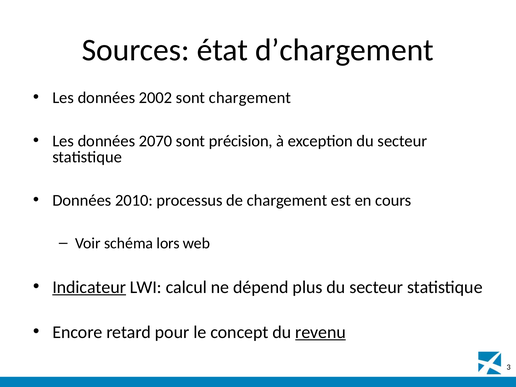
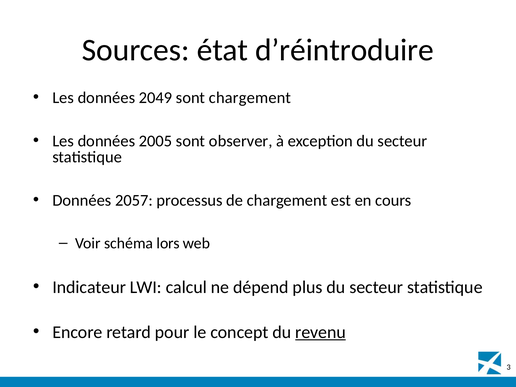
d’chargement: d’chargement -> d’réintroduire
2002: 2002 -> 2049
2070: 2070 -> 2005
précision: précision -> observer
2010: 2010 -> 2057
Indicateur underline: present -> none
